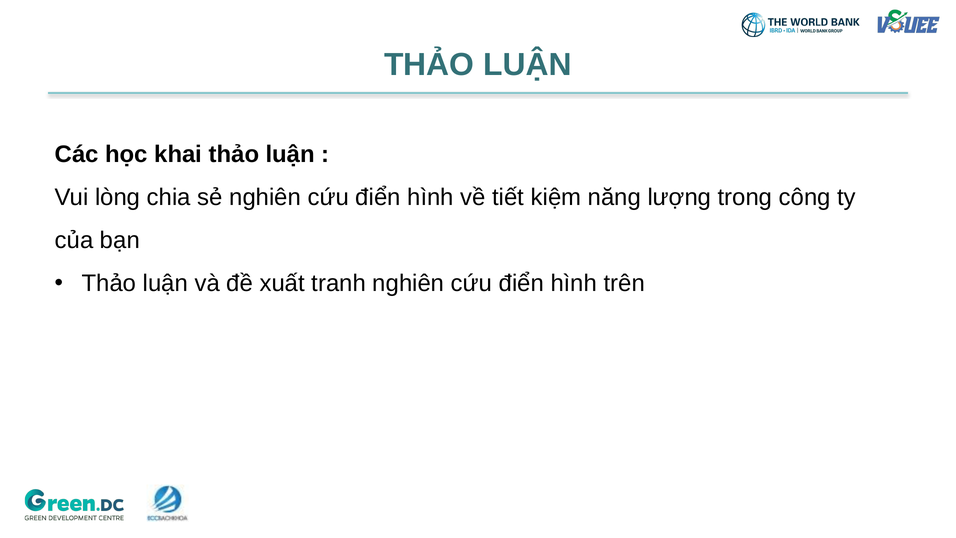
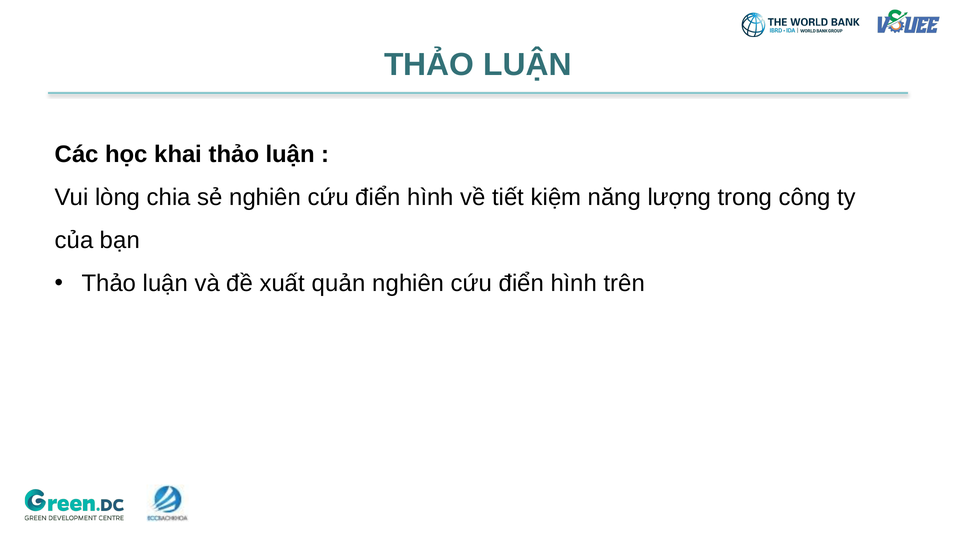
tranh: tranh -> quản
